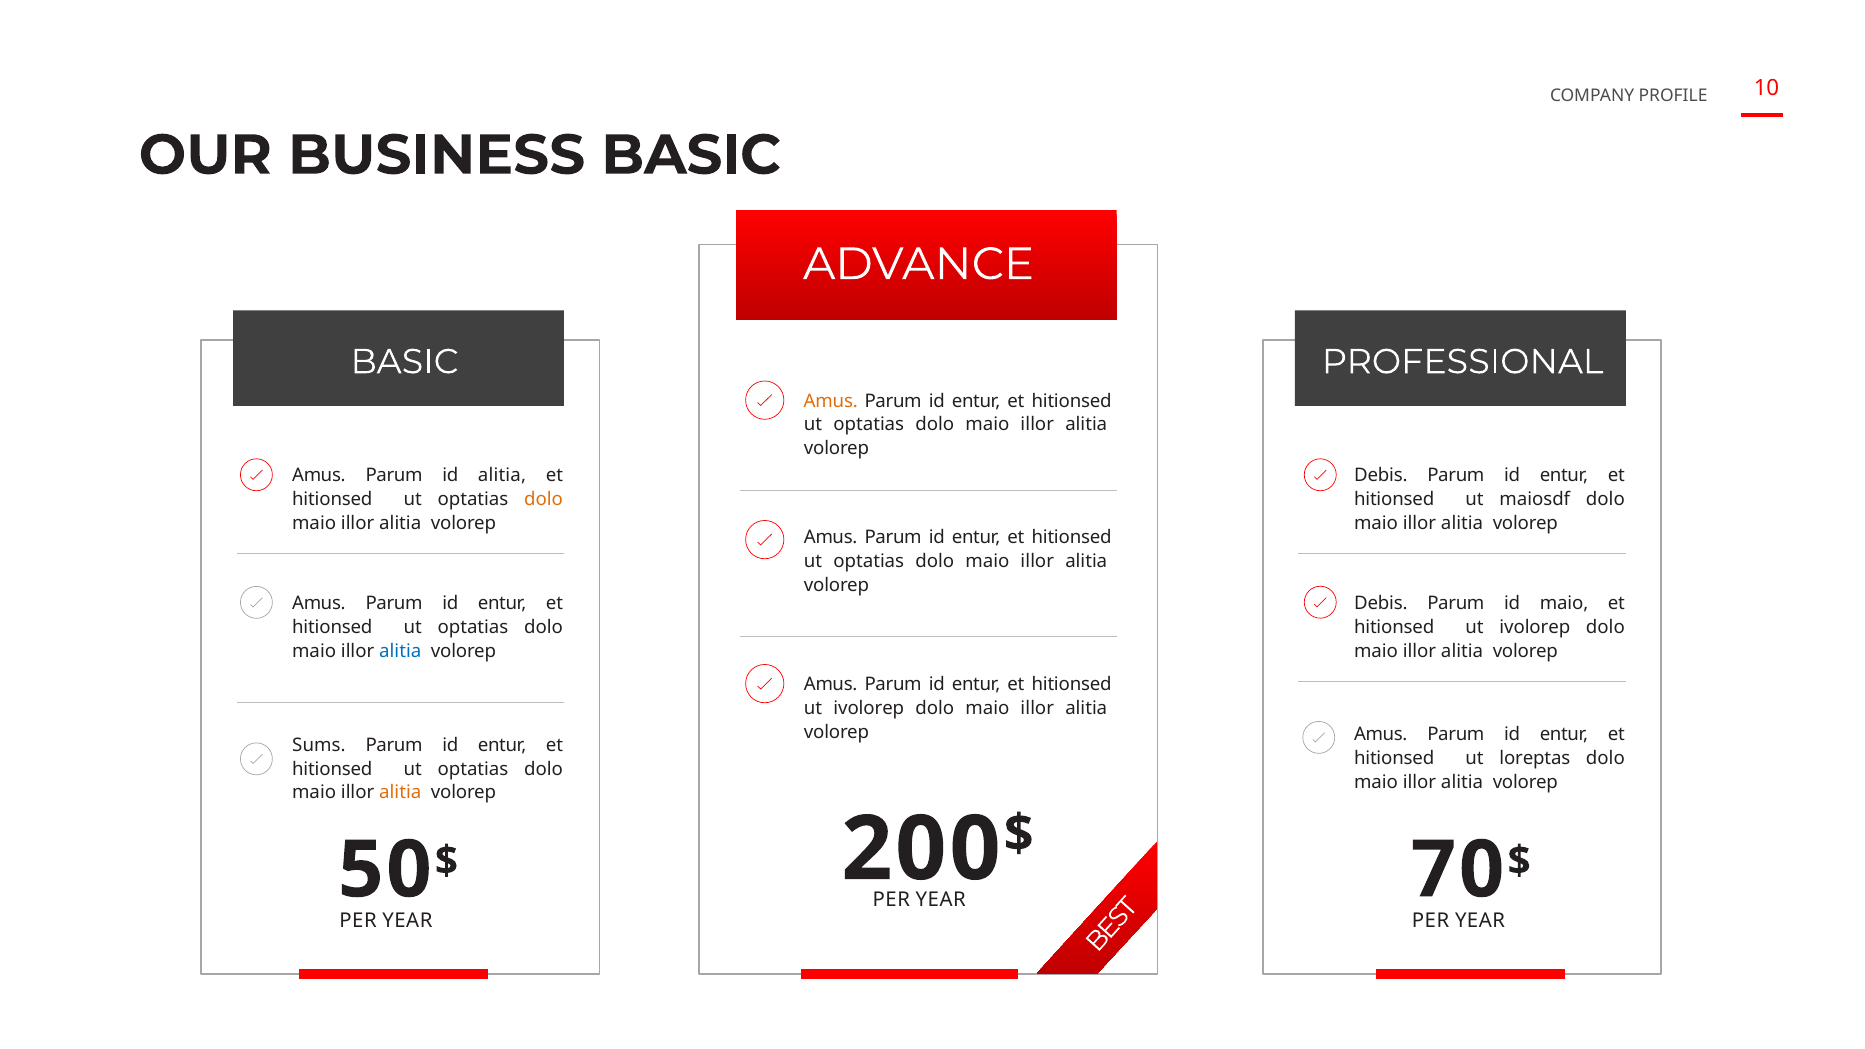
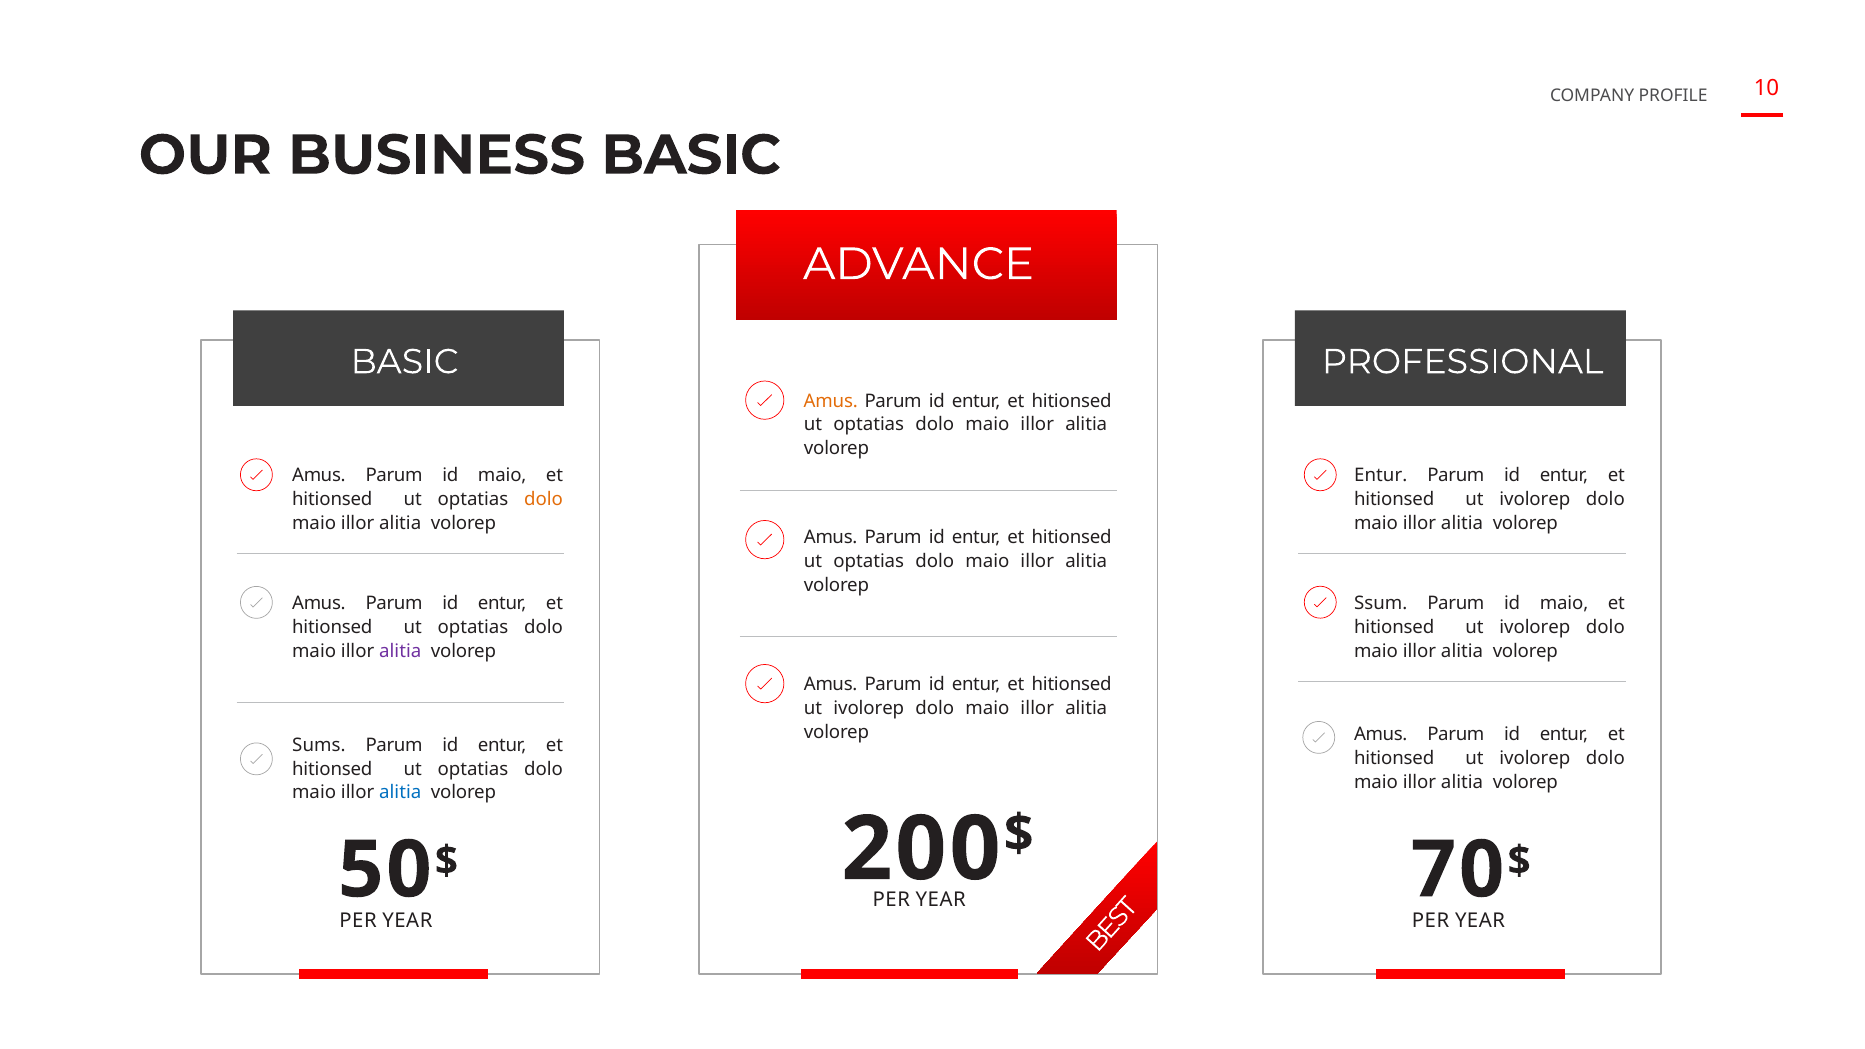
Amus Parum id alitia: alitia -> maio
Debis at (1381, 475): Debis -> Entur
maiosdf at (1535, 499): maiosdf -> ivolorep
Debis at (1381, 603): Debis -> Ssum
alitia at (400, 651) colour: blue -> purple
loreptas at (1535, 758): loreptas -> ivolorep
alitia at (400, 793) colour: orange -> blue
